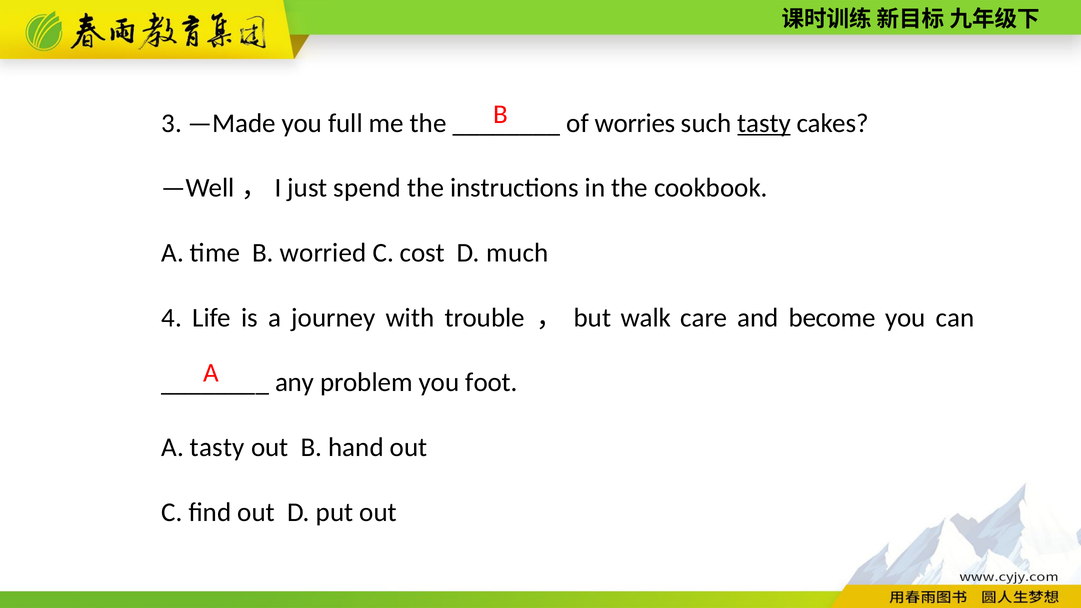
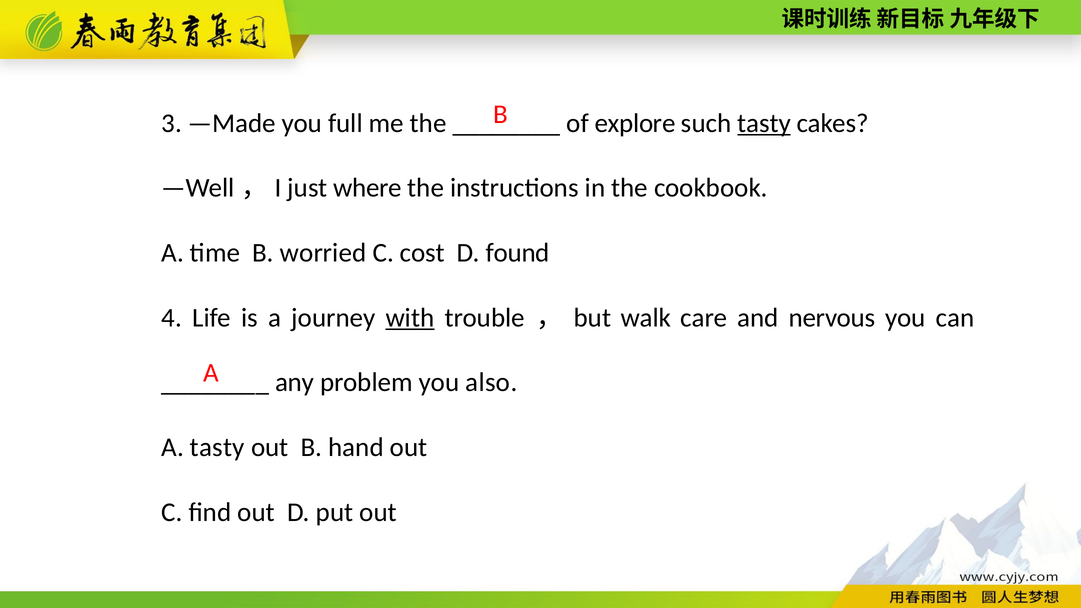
worries: worries -> explore
spend: spend -> where
much: much -> found
with underline: none -> present
become: become -> nervous
foot: foot -> also
